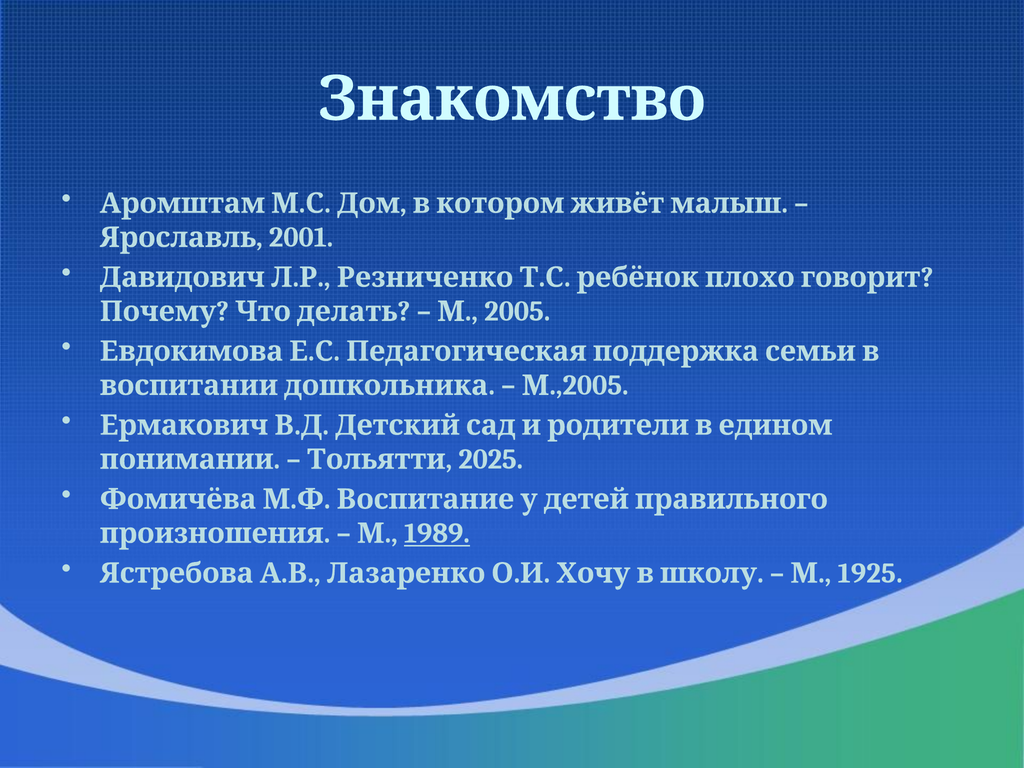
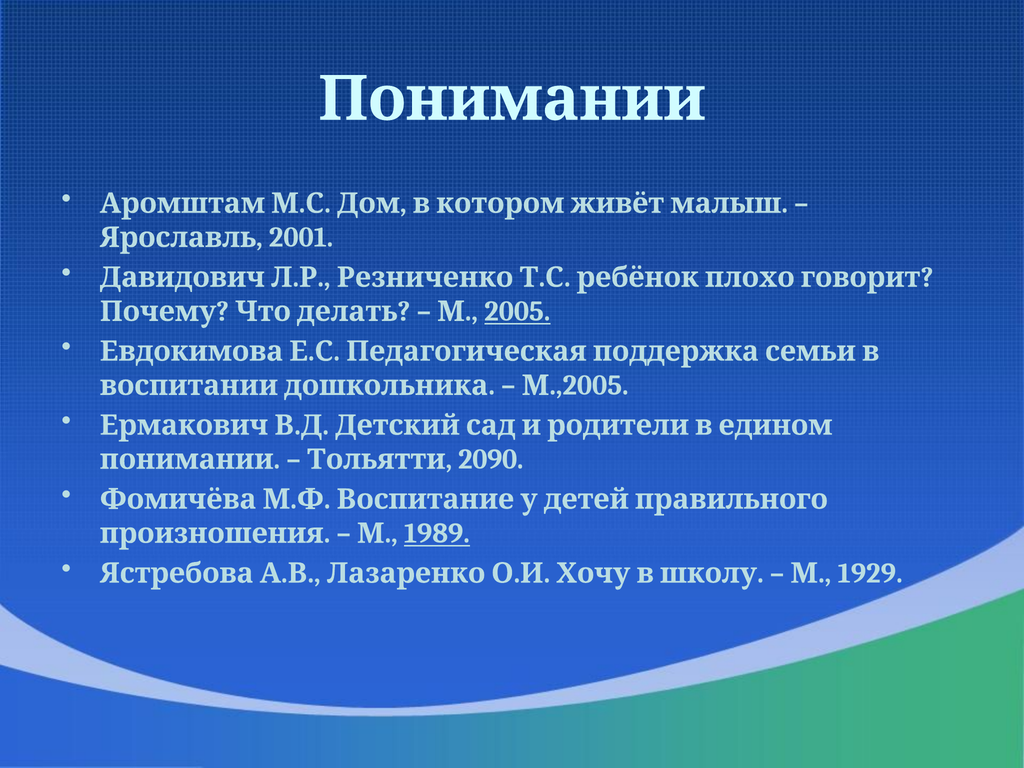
Знакомство at (512, 99): Знакомство -> Понимании
2005 underline: none -> present
2025: 2025 -> 2090
1925: 1925 -> 1929
